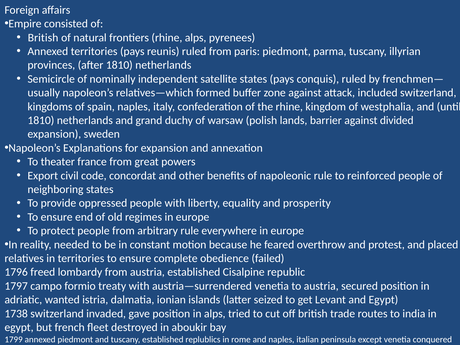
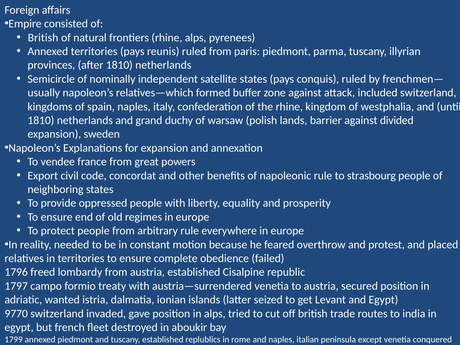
theater: theater -> vendee
reinforced: reinforced -> strasbourg
1738: 1738 -> 9770
